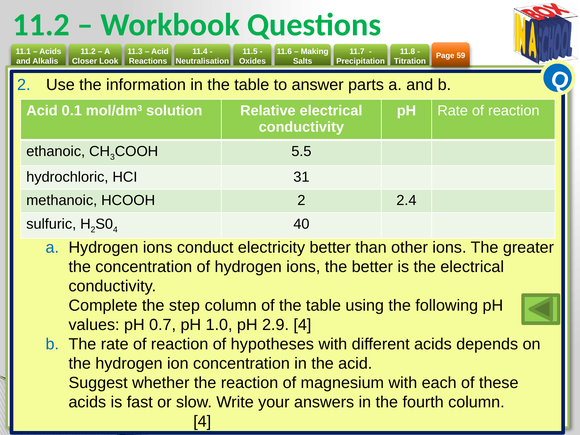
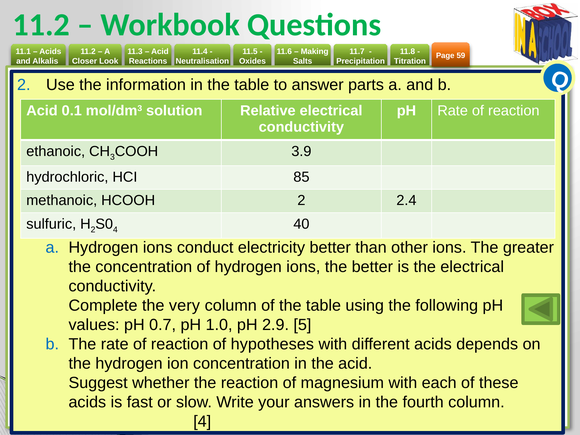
5.5: 5.5 -> 3.9
31: 31 -> 85
step: step -> very
2.9 4: 4 -> 5
